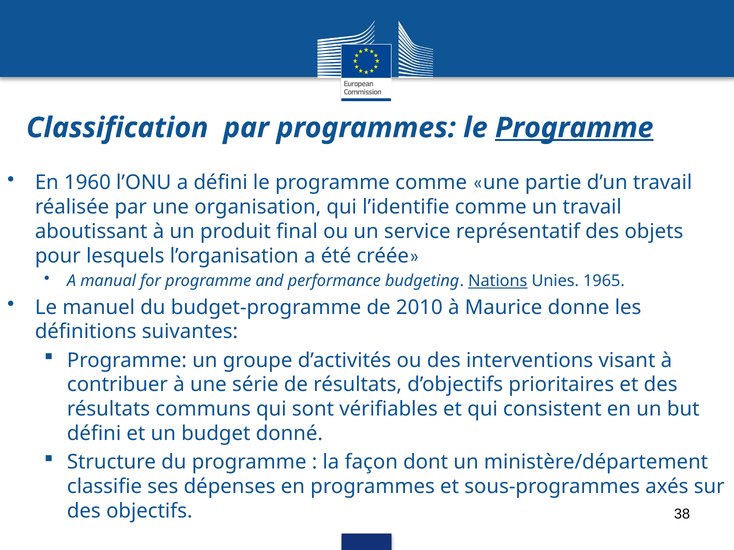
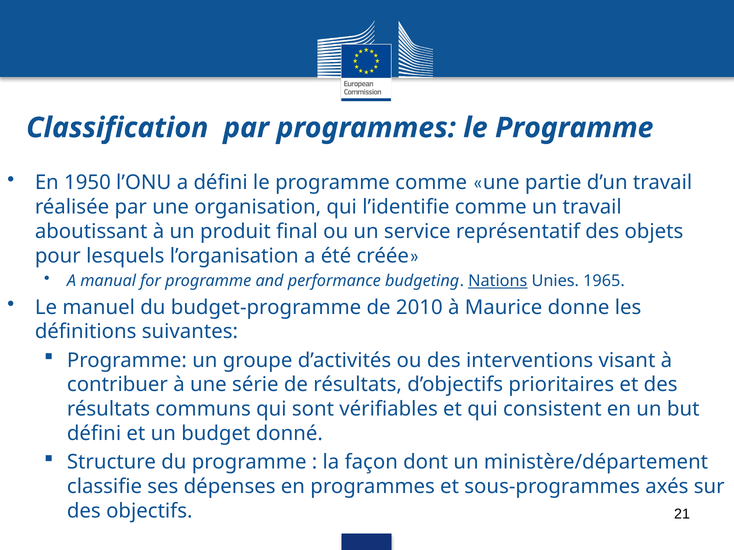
Programme at (574, 128) underline: present -> none
1960: 1960 -> 1950
38: 38 -> 21
